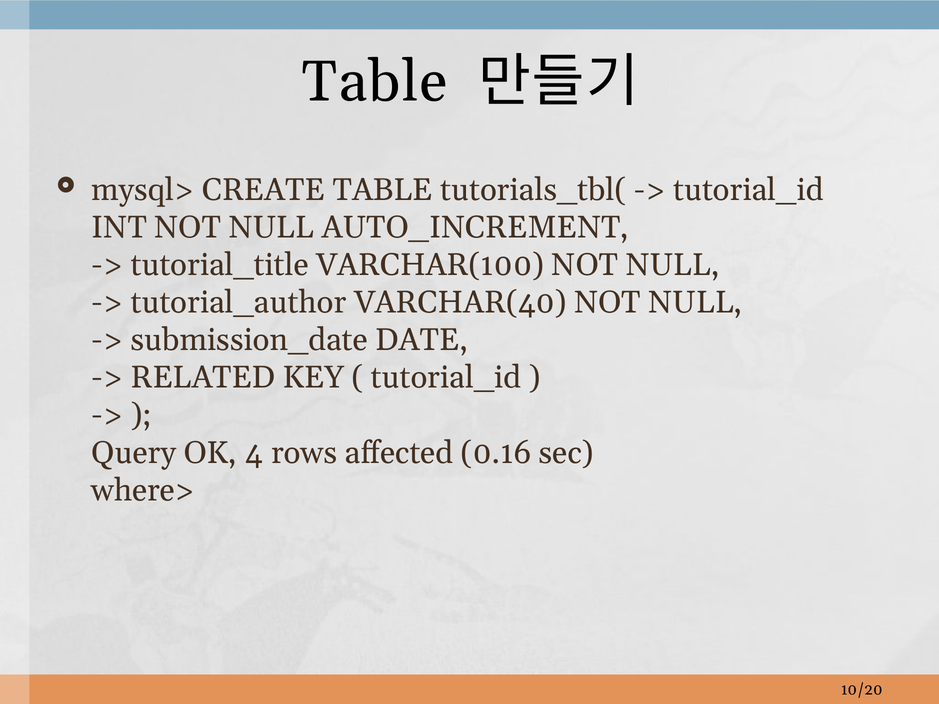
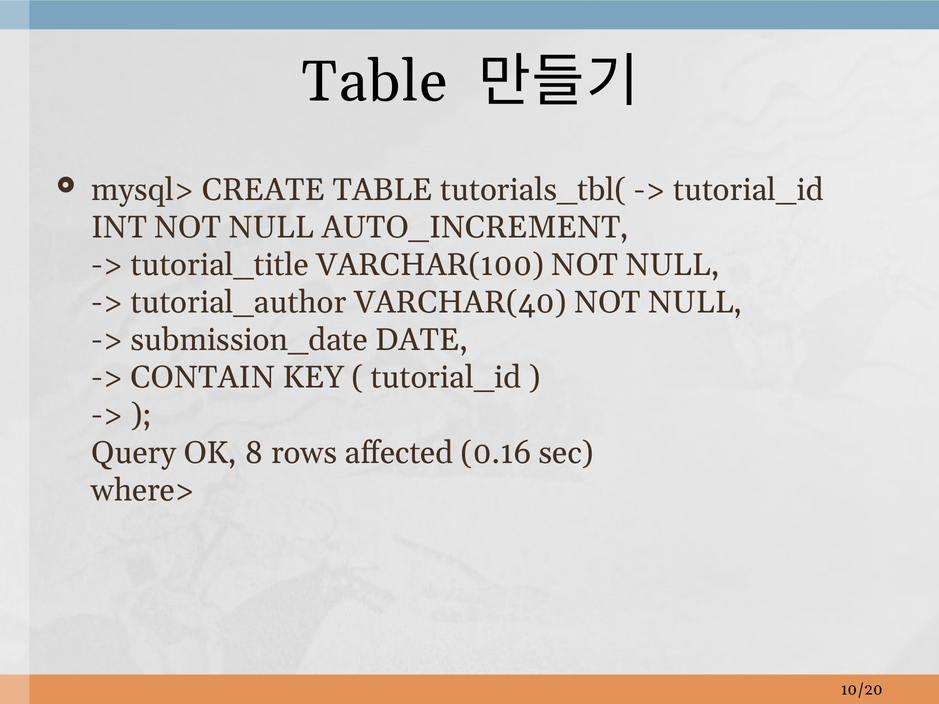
RELATED: RELATED -> CONTAIN
4: 4 -> 8
